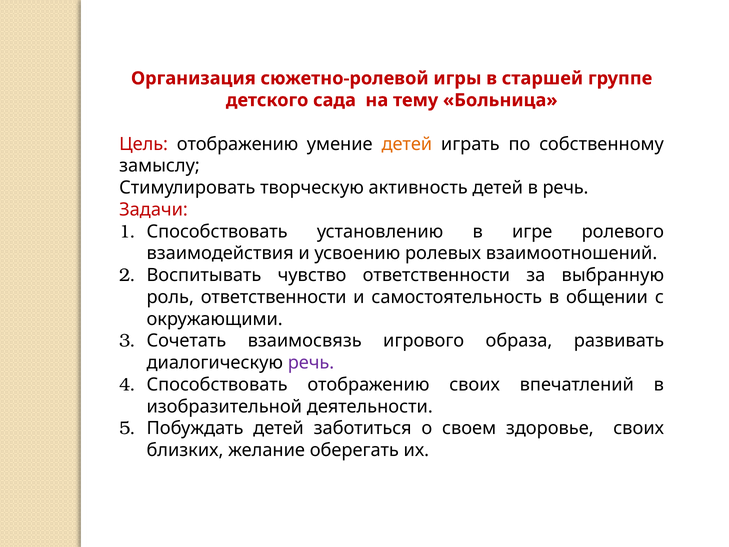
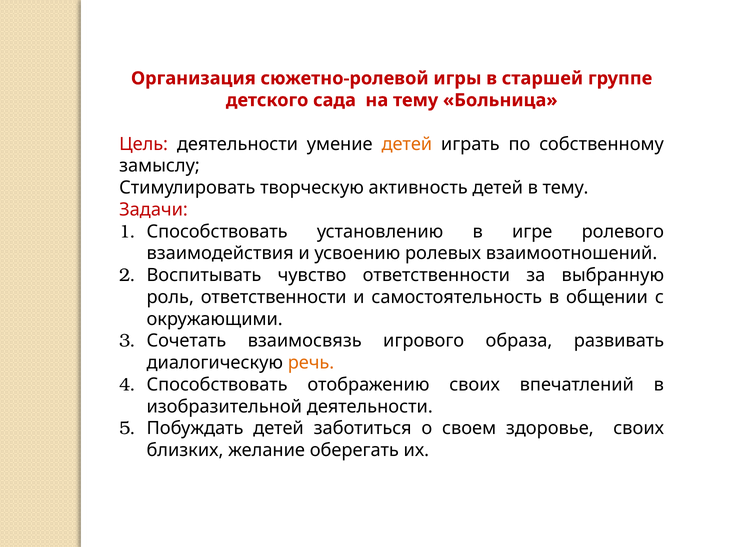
Цель отображению: отображению -> деятельности
в речь: речь -> тему
речь at (311, 363) colour: purple -> orange
